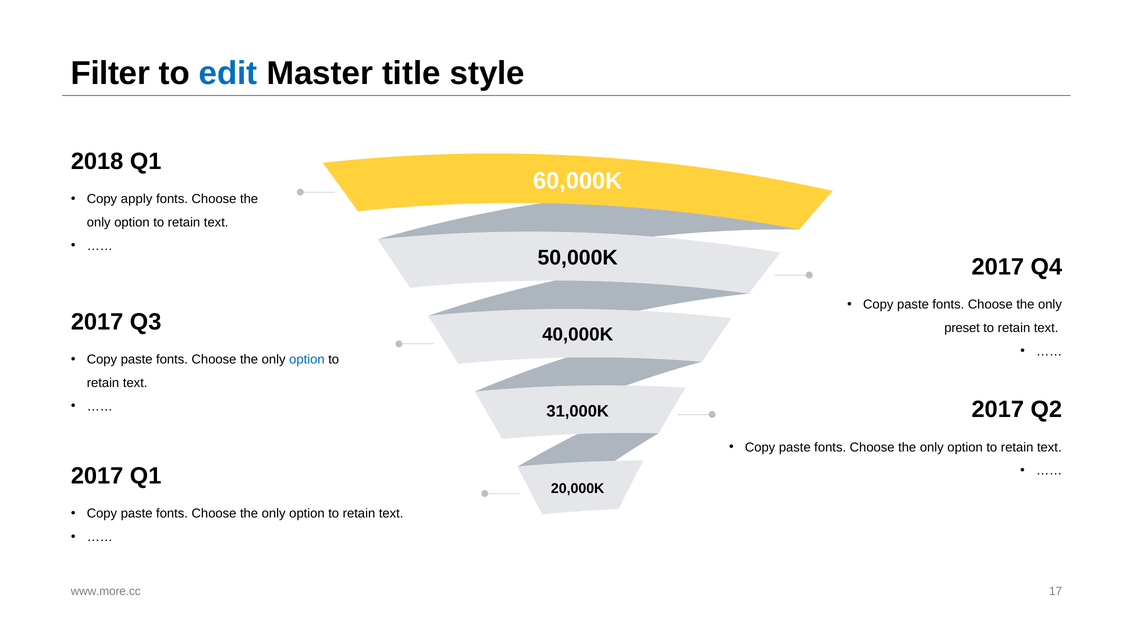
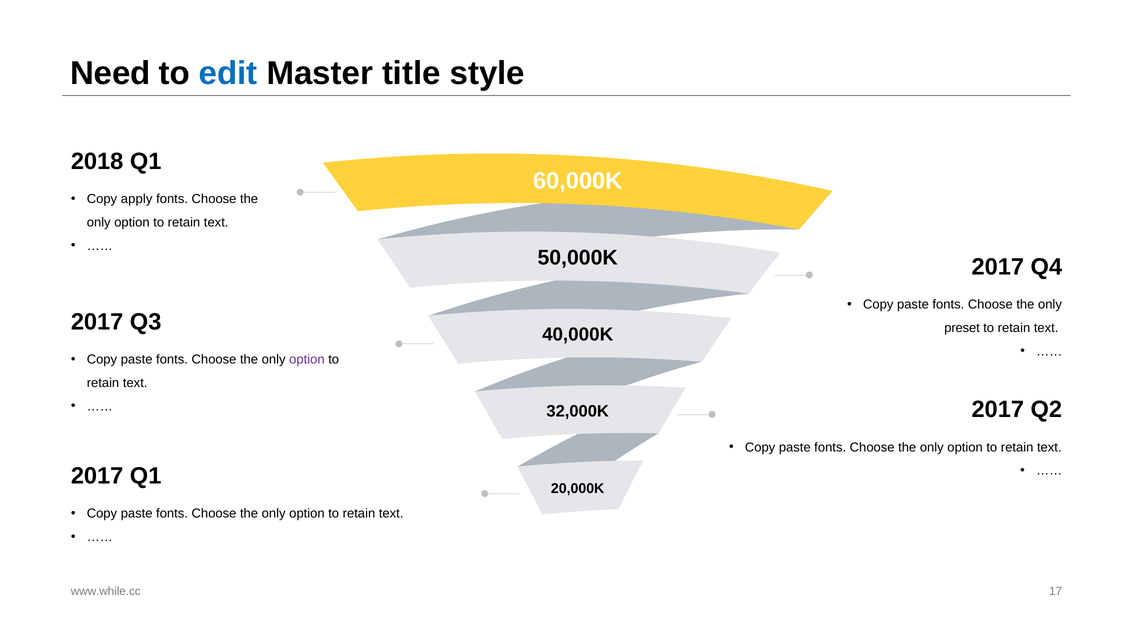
Filter: Filter -> Need
option at (307, 360) colour: blue -> purple
31,000K: 31,000K -> 32,000K
www.more.cc: www.more.cc -> www.while.cc
